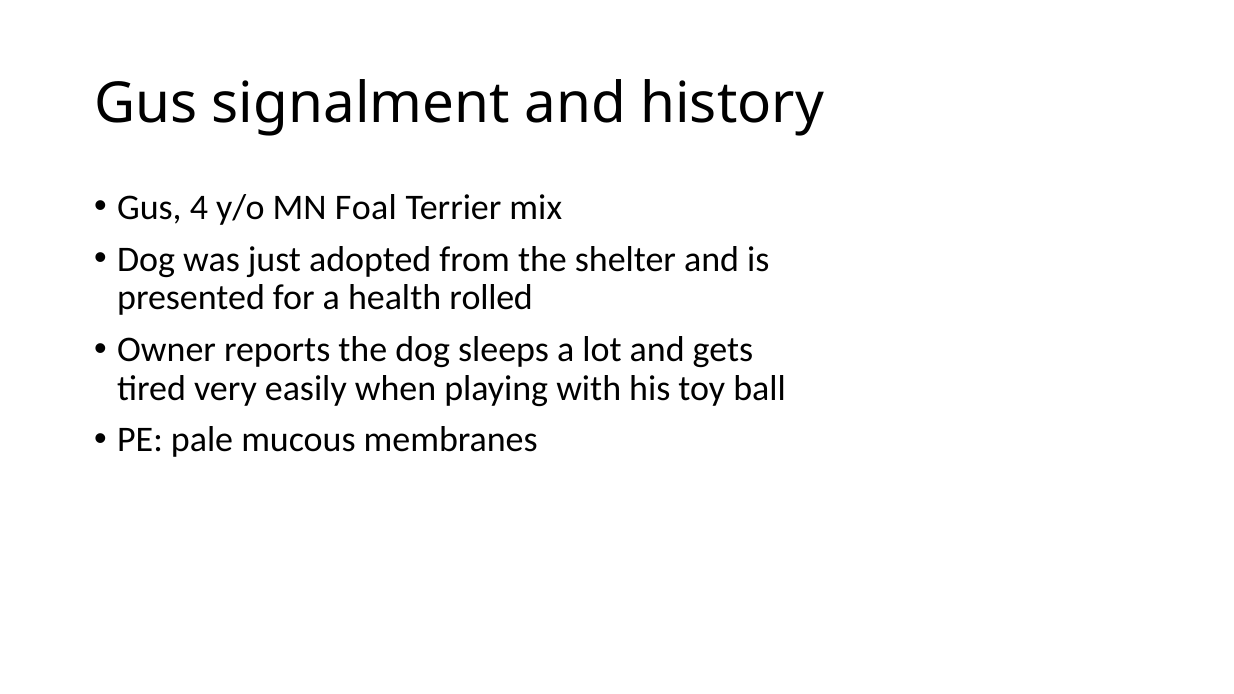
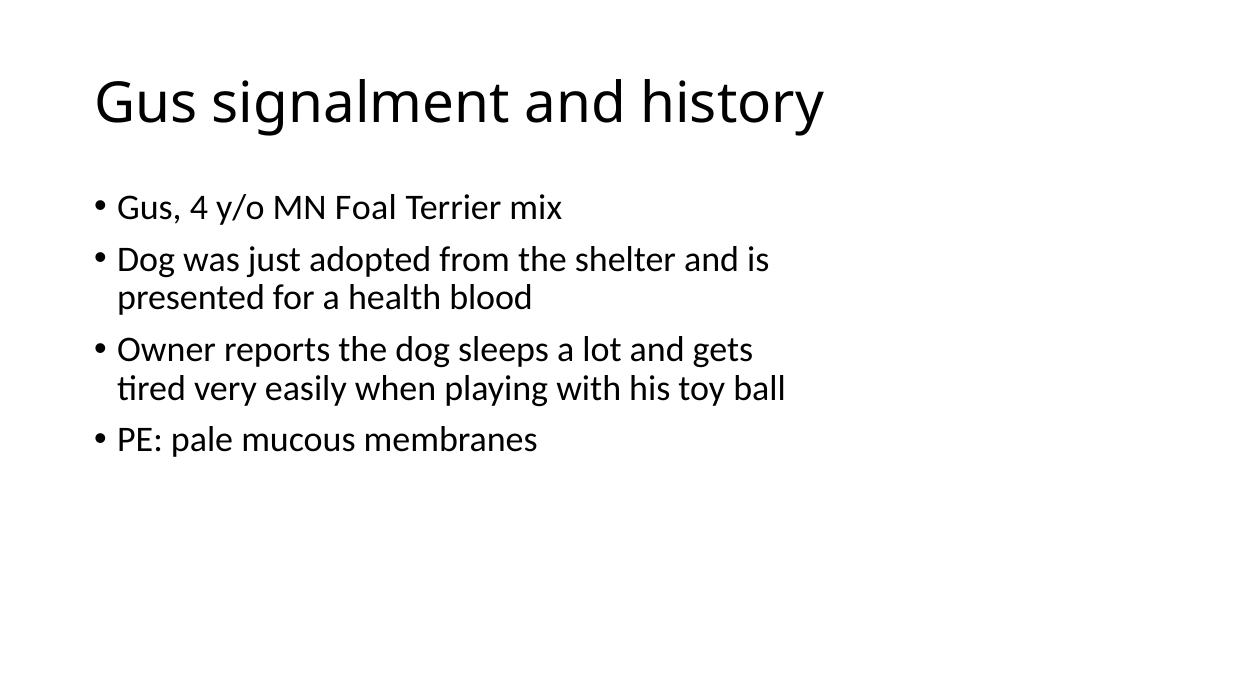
rolled: rolled -> blood
